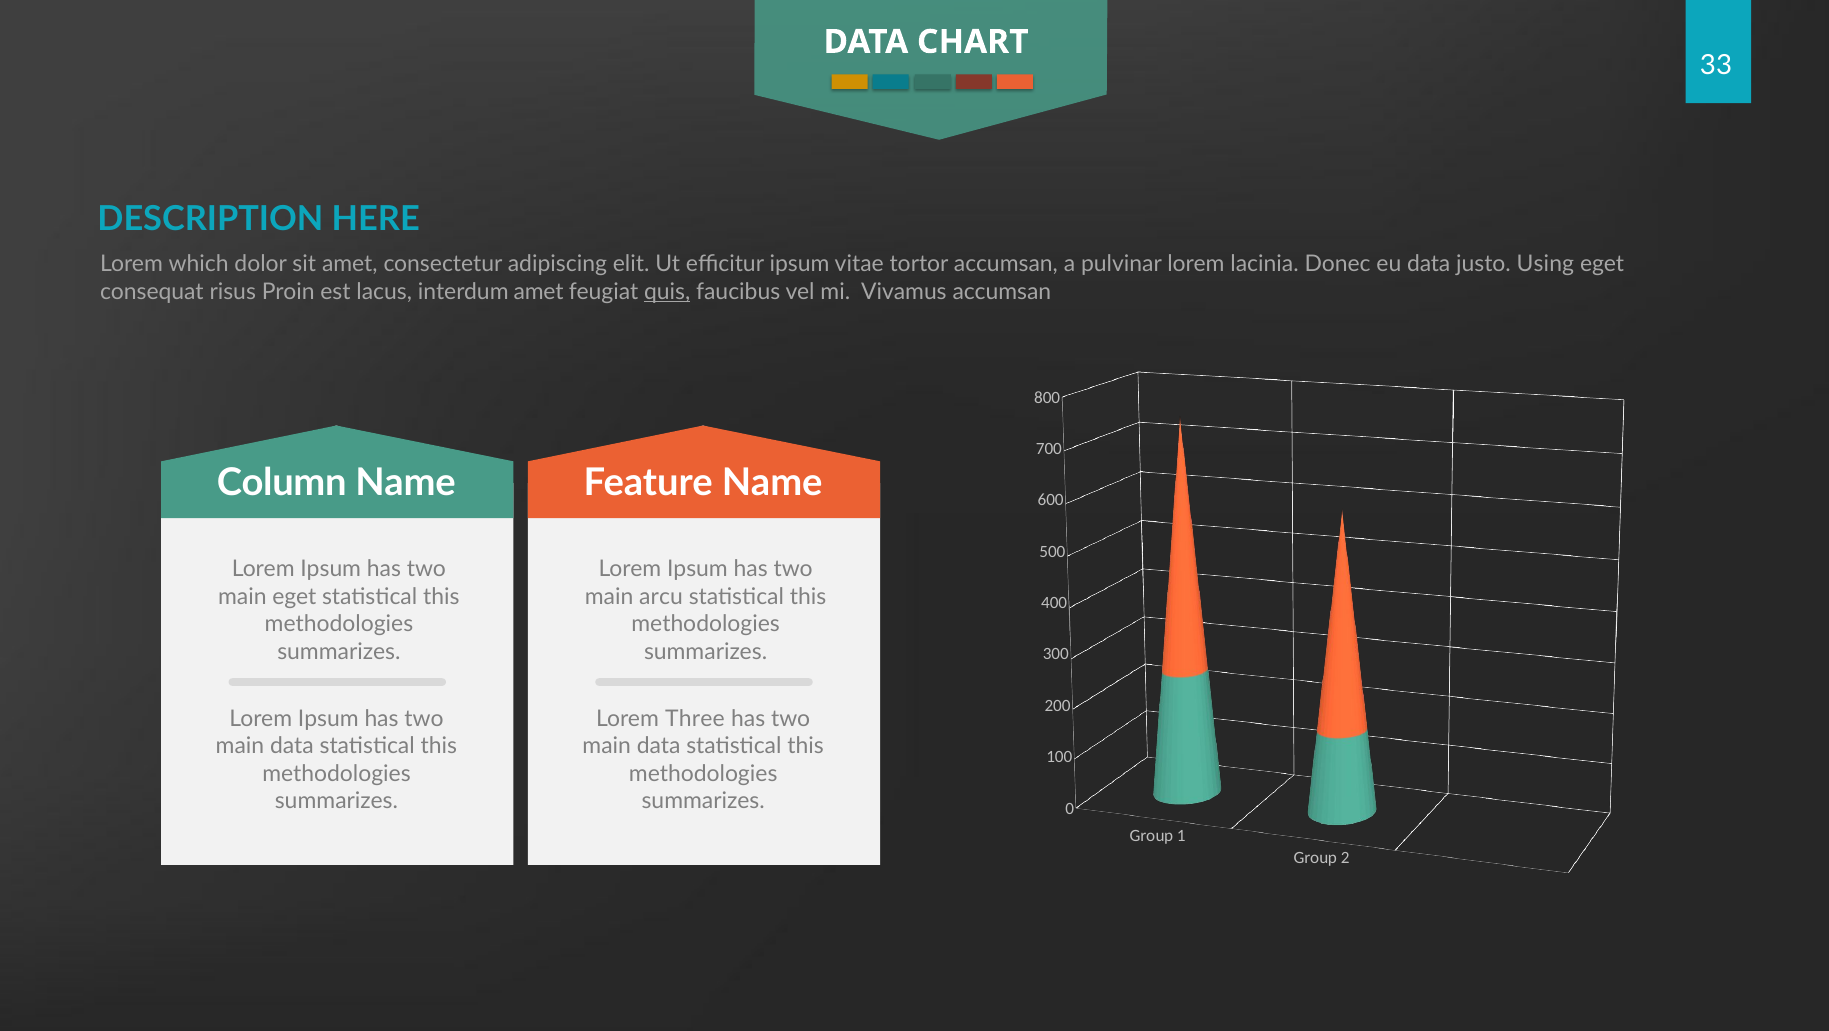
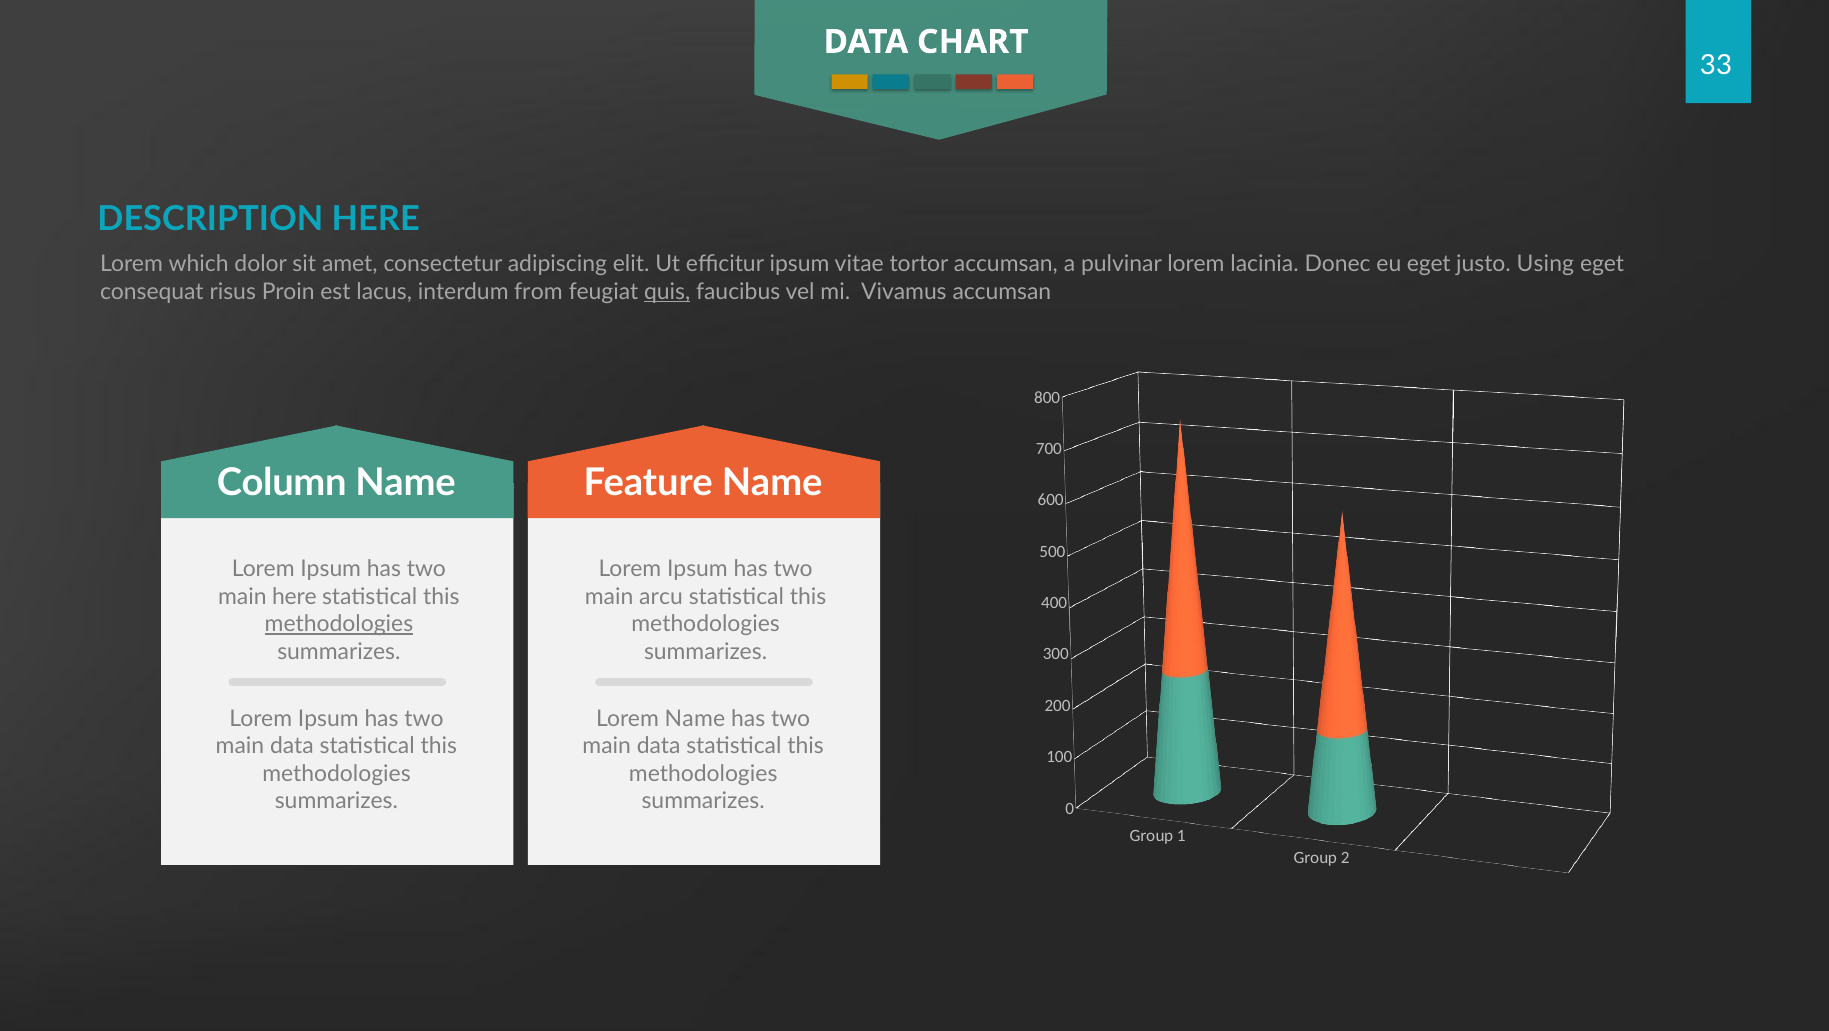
eu data: data -> eget
interdum amet: amet -> from
main eget: eget -> here
methodologies at (339, 624) underline: none -> present
Lorem Three: Three -> Name
